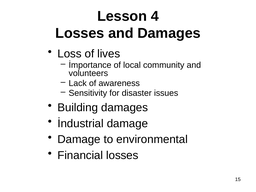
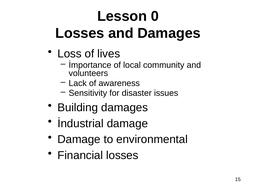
4: 4 -> 0
